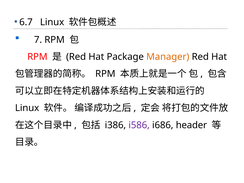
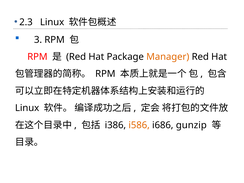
6.7: 6.7 -> 2.3
7: 7 -> 3
i586 colour: purple -> orange
header: header -> gunzip
